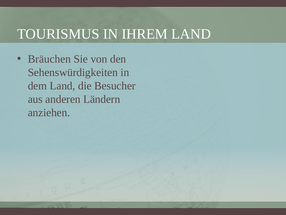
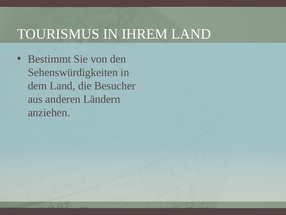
Bräuchen: Bräuchen -> Bestimmt
